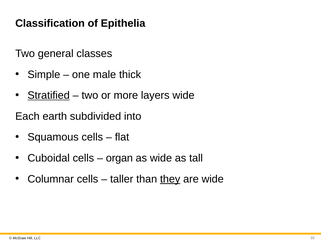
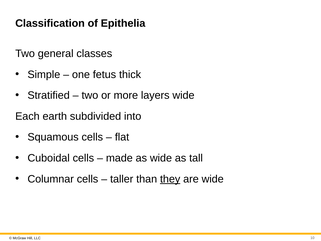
male: male -> fetus
Stratified underline: present -> none
organ: organ -> made
